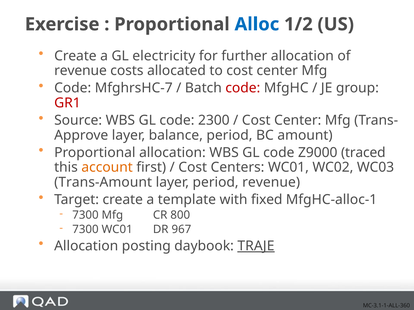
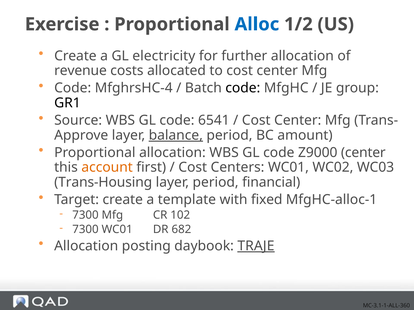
MfghrsHC-7: MfghrsHC-7 -> MfghrsHC-4
code at (243, 88) colour: red -> black
GR1 colour: red -> black
2300: 2300 -> 6541
balance underline: none -> present
Z9000 traced: traced -> center
Trans-Amount: Trans-Amount -> Trans-Housing
period revenue: revenue -> financial
800: 800 -> 102
967: 967 -> 682
